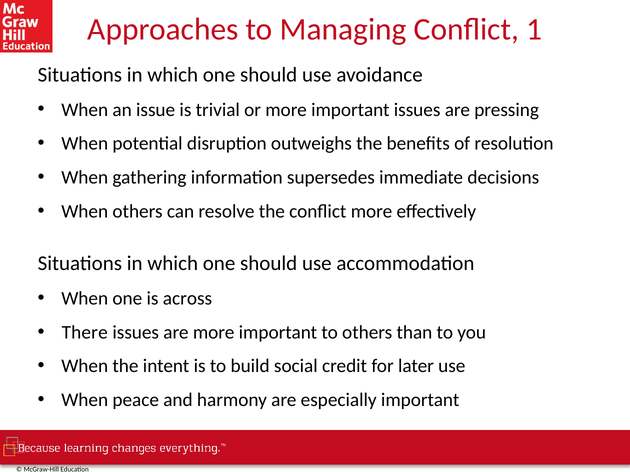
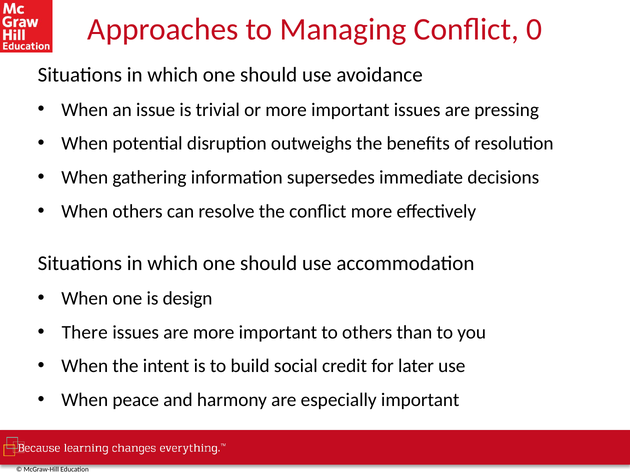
1: 1 -> 0
across: across -> design
